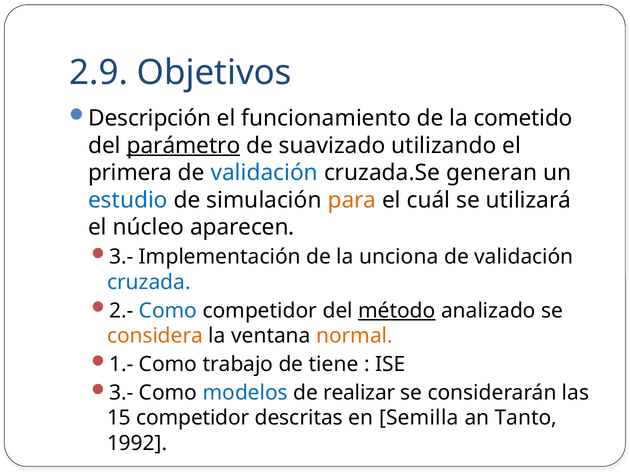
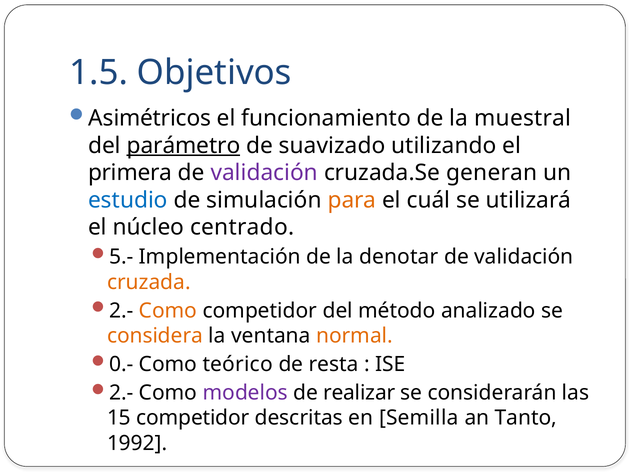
2.9: 2.9 -> 1.5
Descripción: Descripción -> Asimétricos
cometido: cometido -> muestral
validación at (264, 173) colour: blue -> purple
aparecen: aparecen -> centrado
3.- at (121, 257): 3.- -> 5.-
unciona: unciona -> denotar
cruzada colour: blue -> orange
Como at (168, 310) colour: blue -> orange
método underline: present -> none
1.-: 1.- -> 0.-
trabajo: trabajo -> teórico
tiene: tiene -> resta
3.- at (121, 392): 3.- -> 2.-
modelos colour: blue -> purple
